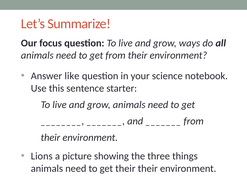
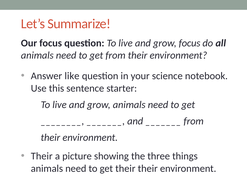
grow ways: ways -> focus
Lions at (42, 156): Lions -> Their
